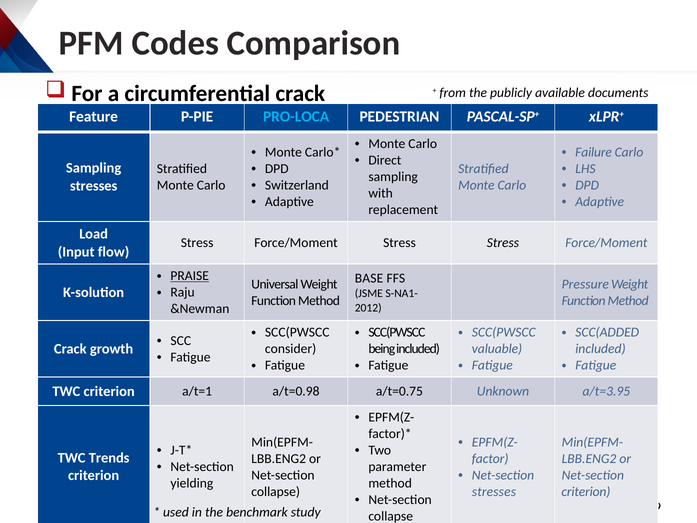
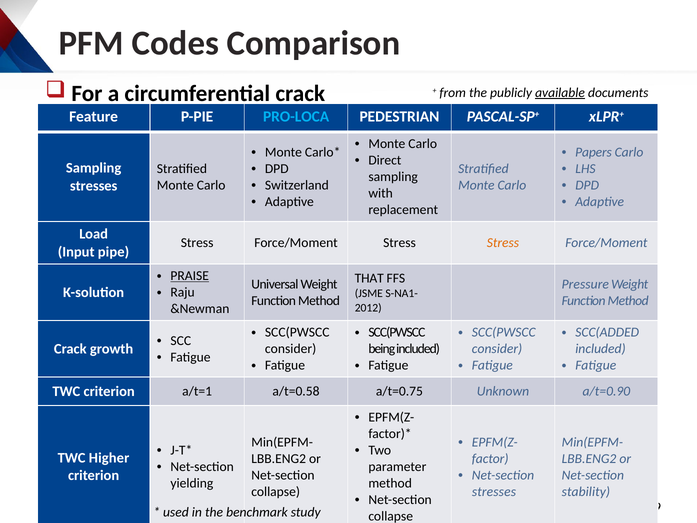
available underline: none -> present
Failure: Failure -> Papers
Stress at (503, 243) colour: black -> orange
flow: flow -> pipe
BASE: BASE -> THAT
valuable at (497, 349): valuable -> consider
a/t=0.98: a/t=0.98 -> a/t=0.58
a/t=3.95: a/t=3.95 -> a/t=0.90
Trends: Trends -> Higher
criterion at (586, 491): criterion -> stability
